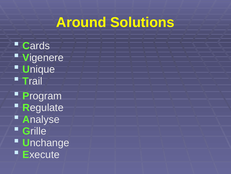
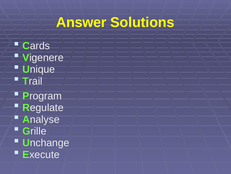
Around: Around -> Answer
